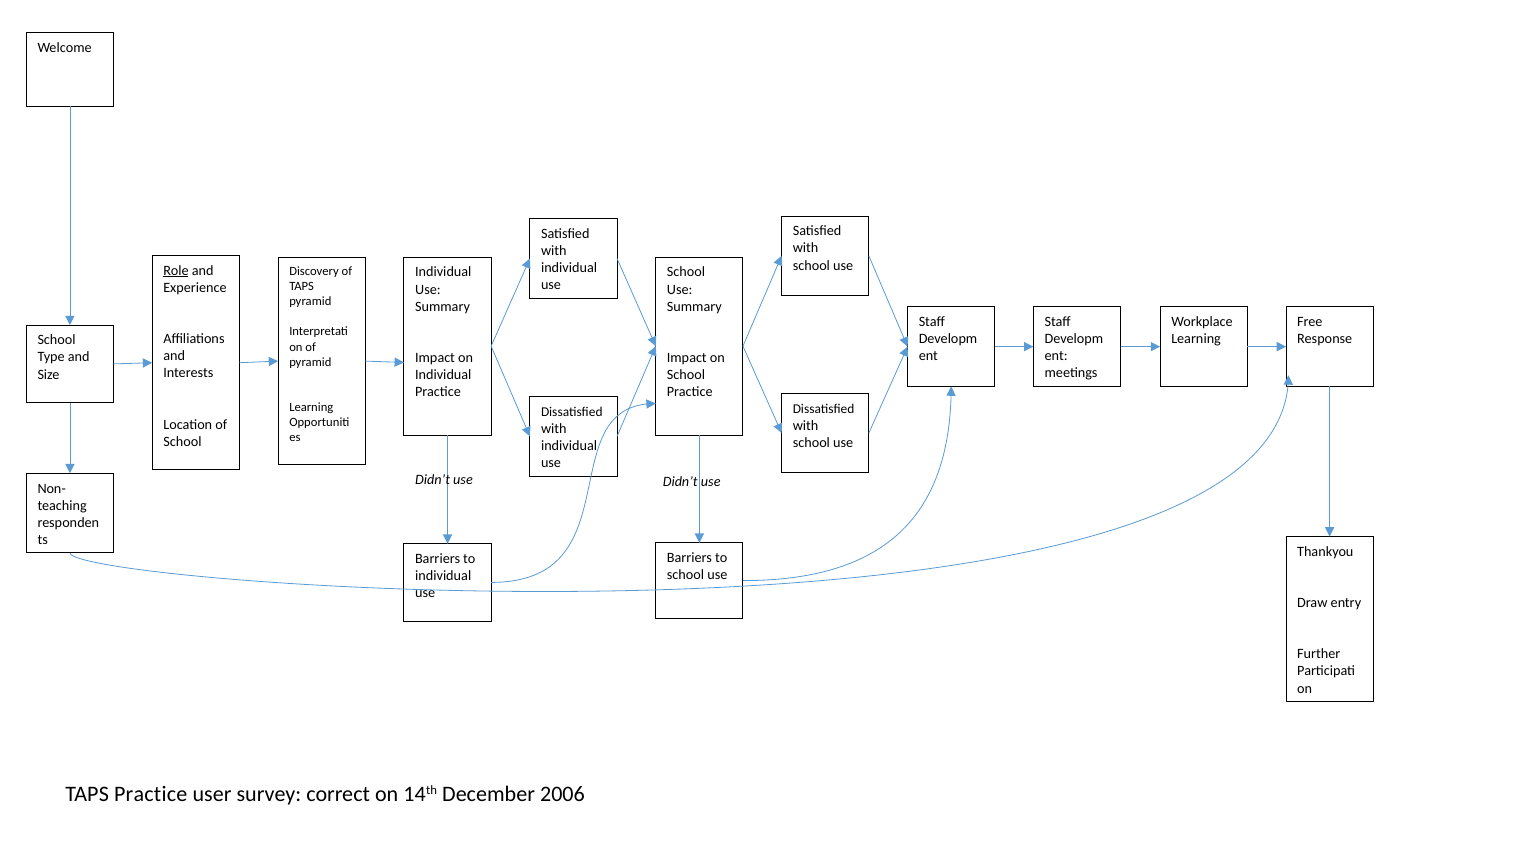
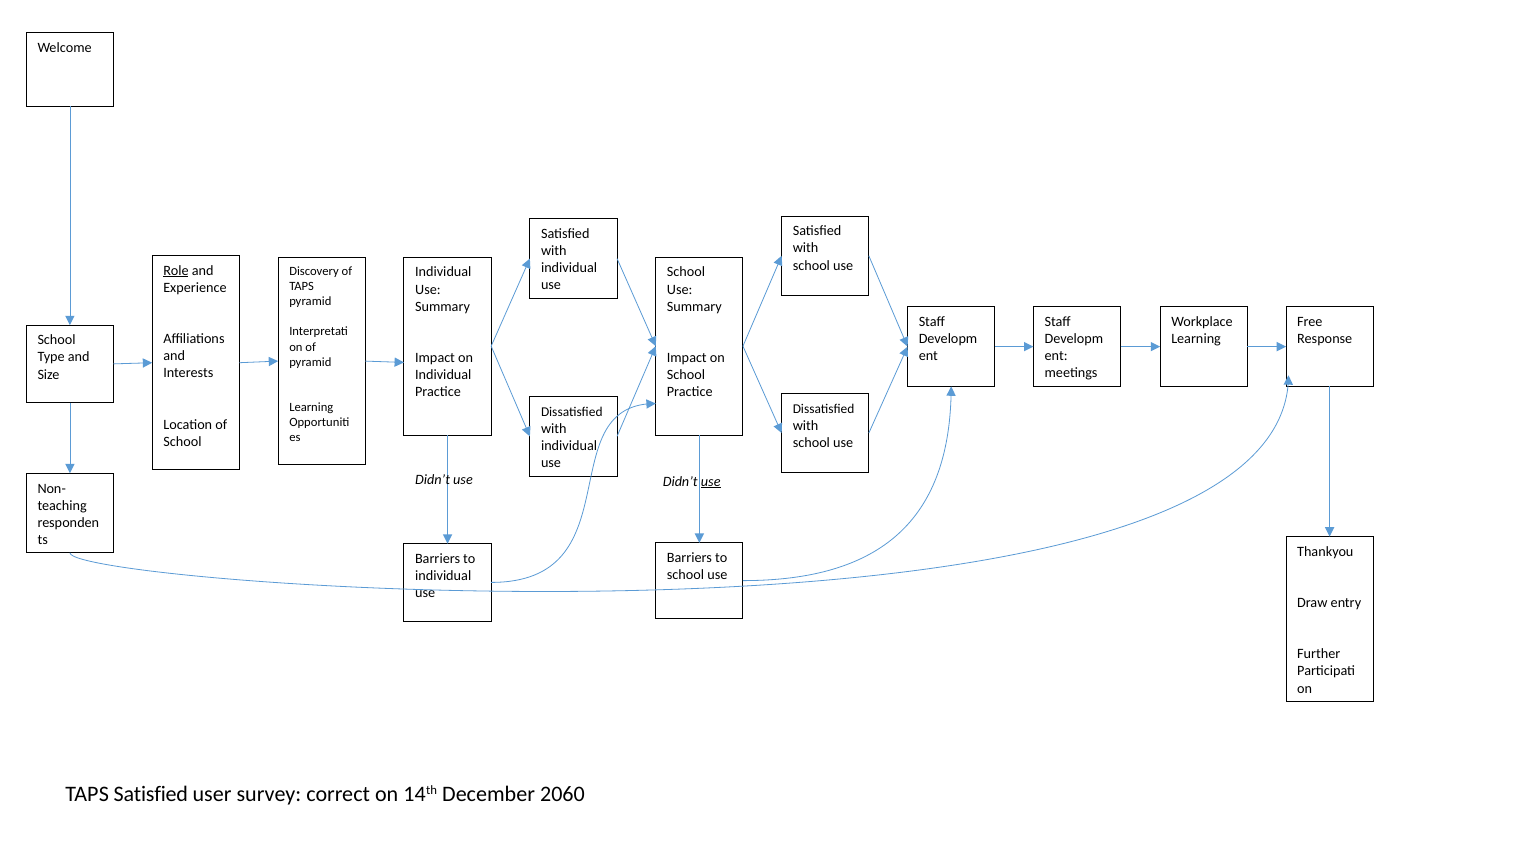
use at (711, 481) underline: none -> present
TAPS Practice: Practice -> Satisfied
2006: 2006 -> 2060
